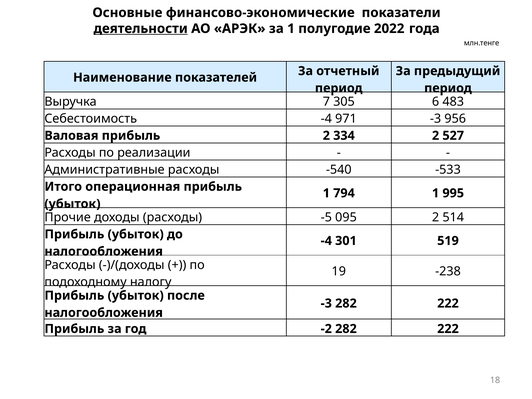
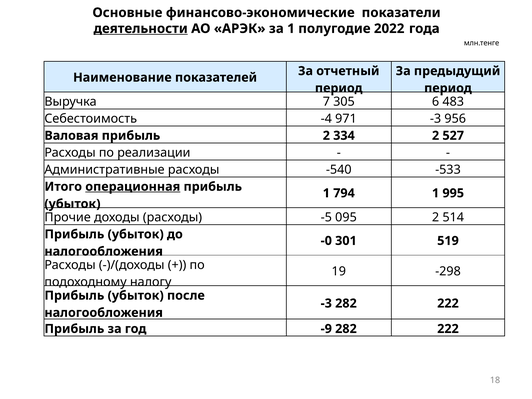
операционная underline: none -> present
-4 at (326, 241): -4 -> -0
-238: -238 -> -298
-2: -2 -> -9
